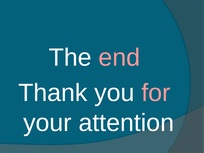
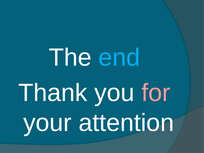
end colour: pink -> light blue
